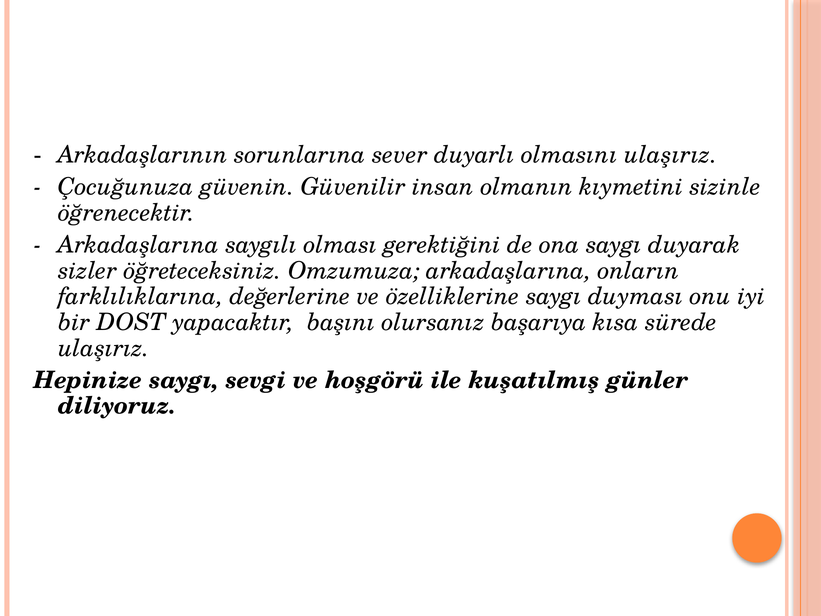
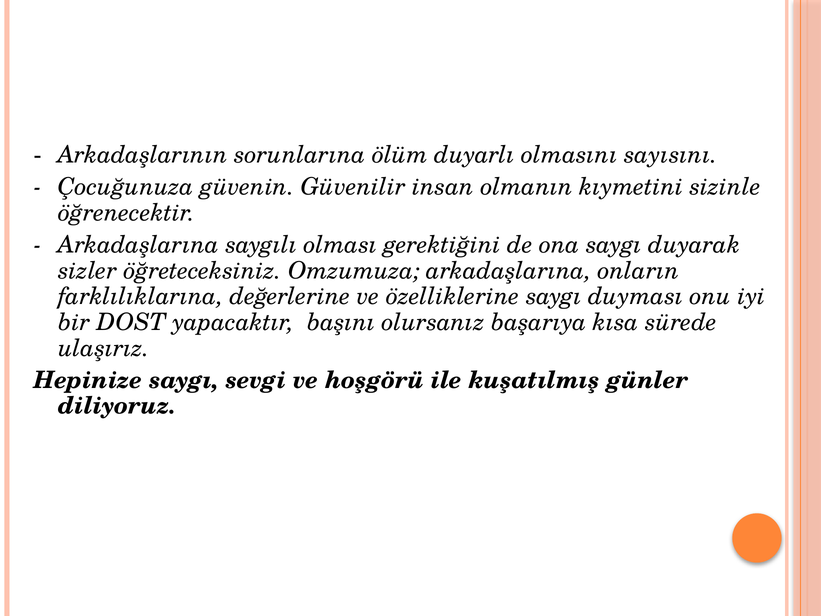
sever: sever -> ölüm
olmasını ulaşırız: ulaşırız -> sayısını
